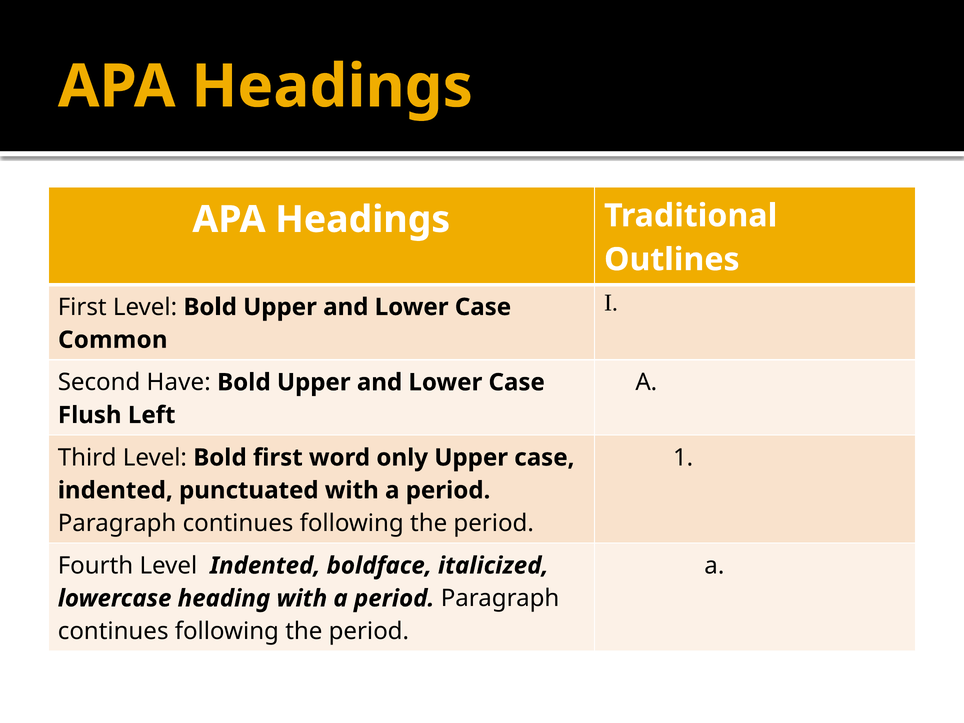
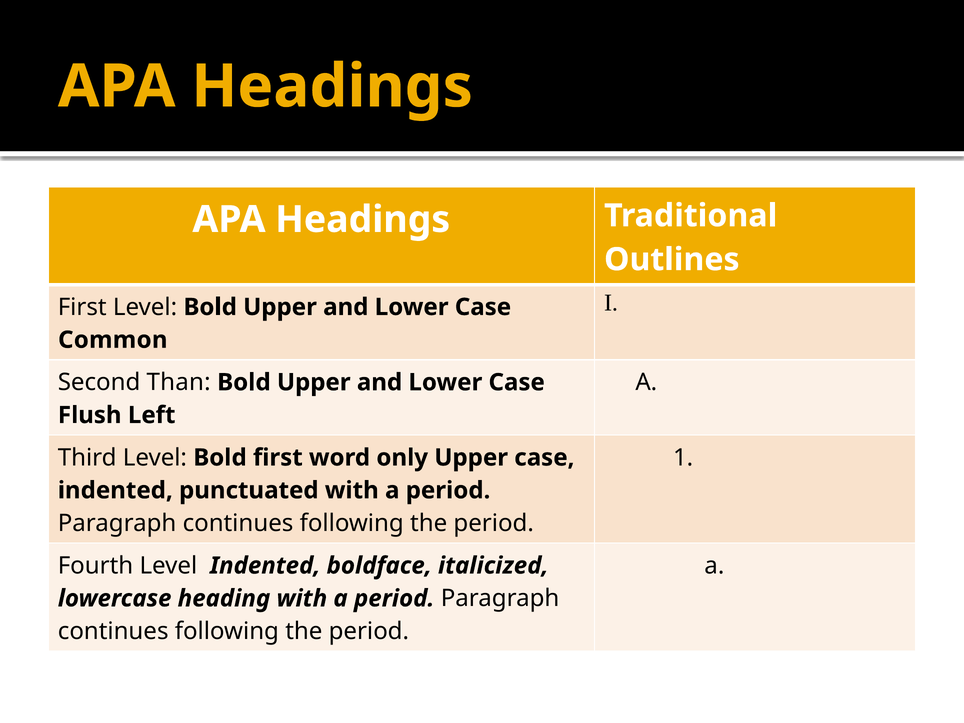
Have: Have -> Than
